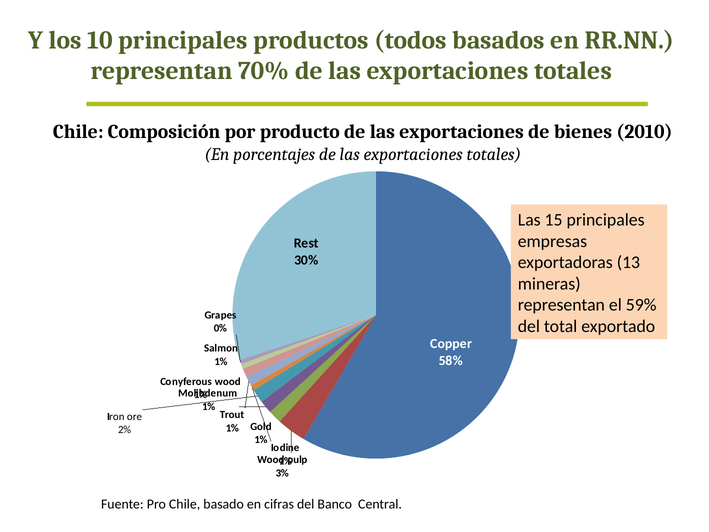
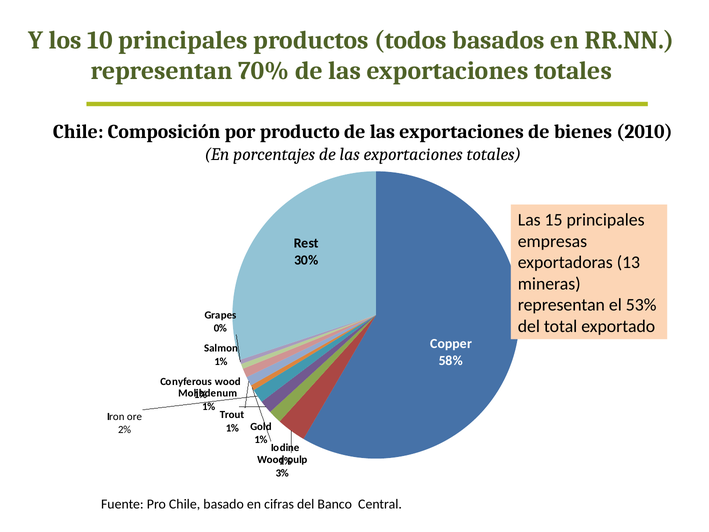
59%: 59% -> 53%
